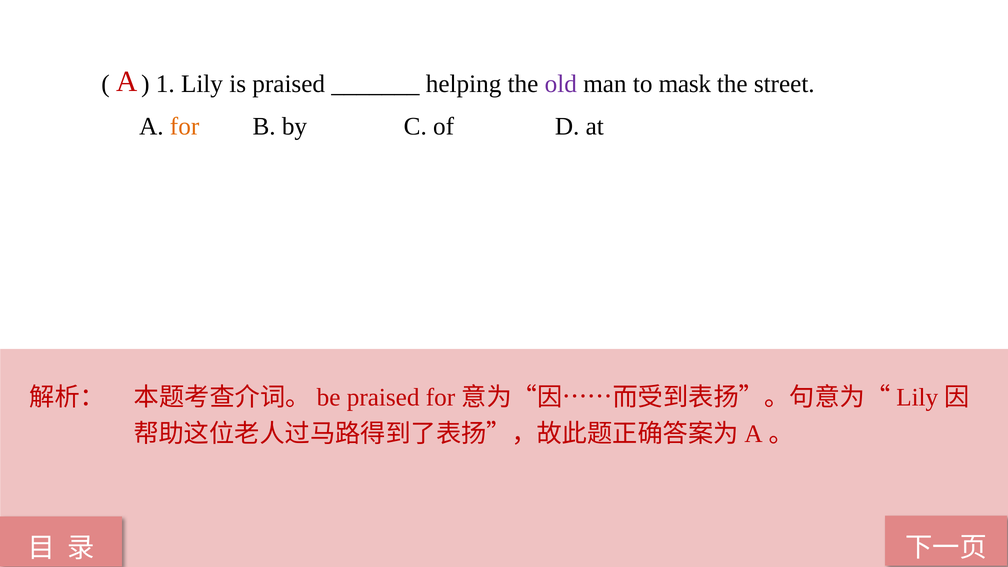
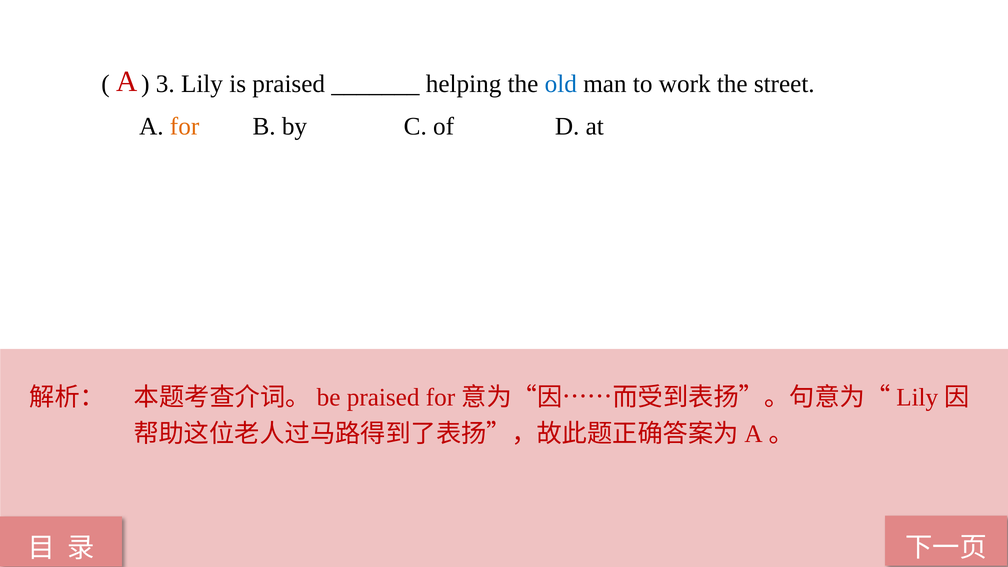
1: 1 -> 3
old colour: purple -> blue
mask: mask -> work
